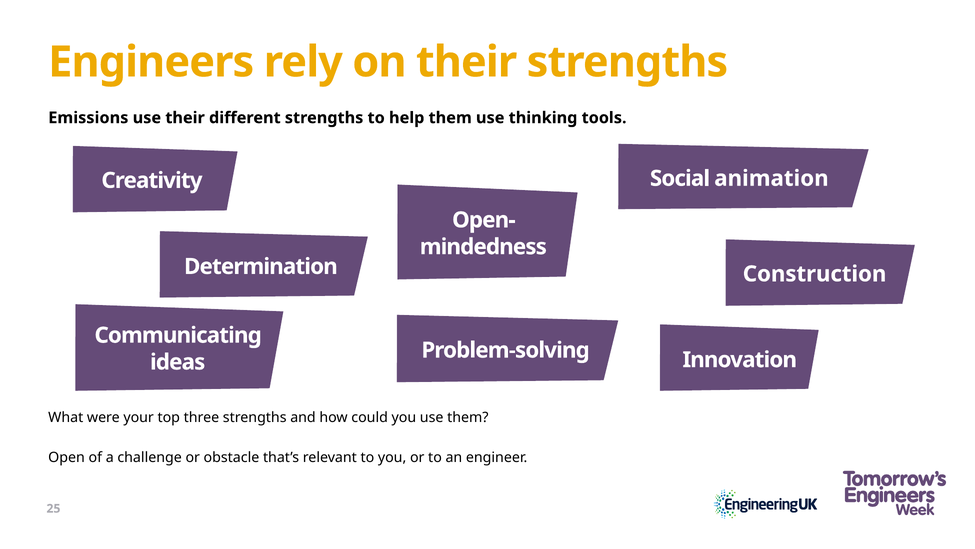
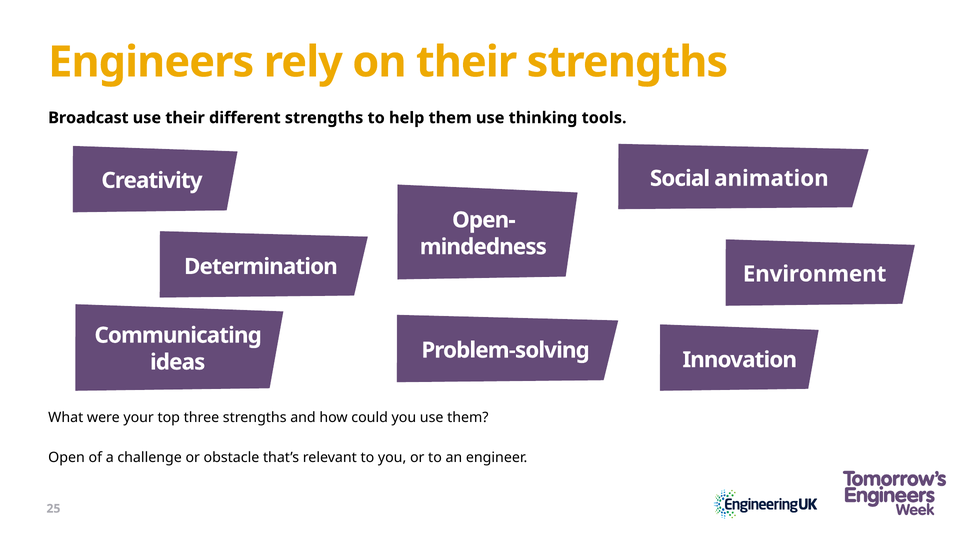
Emissions: Emissions -> Broadcast
Construction: Construction -> Environment
